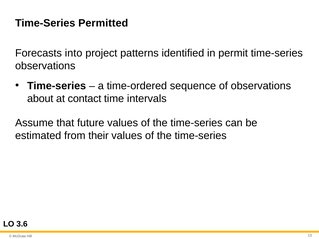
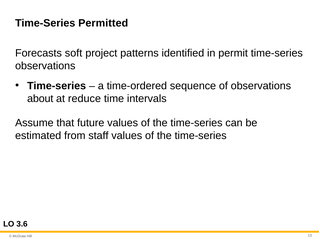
into: into -> soft
contact: contact -> reduce
their: their -> staff
